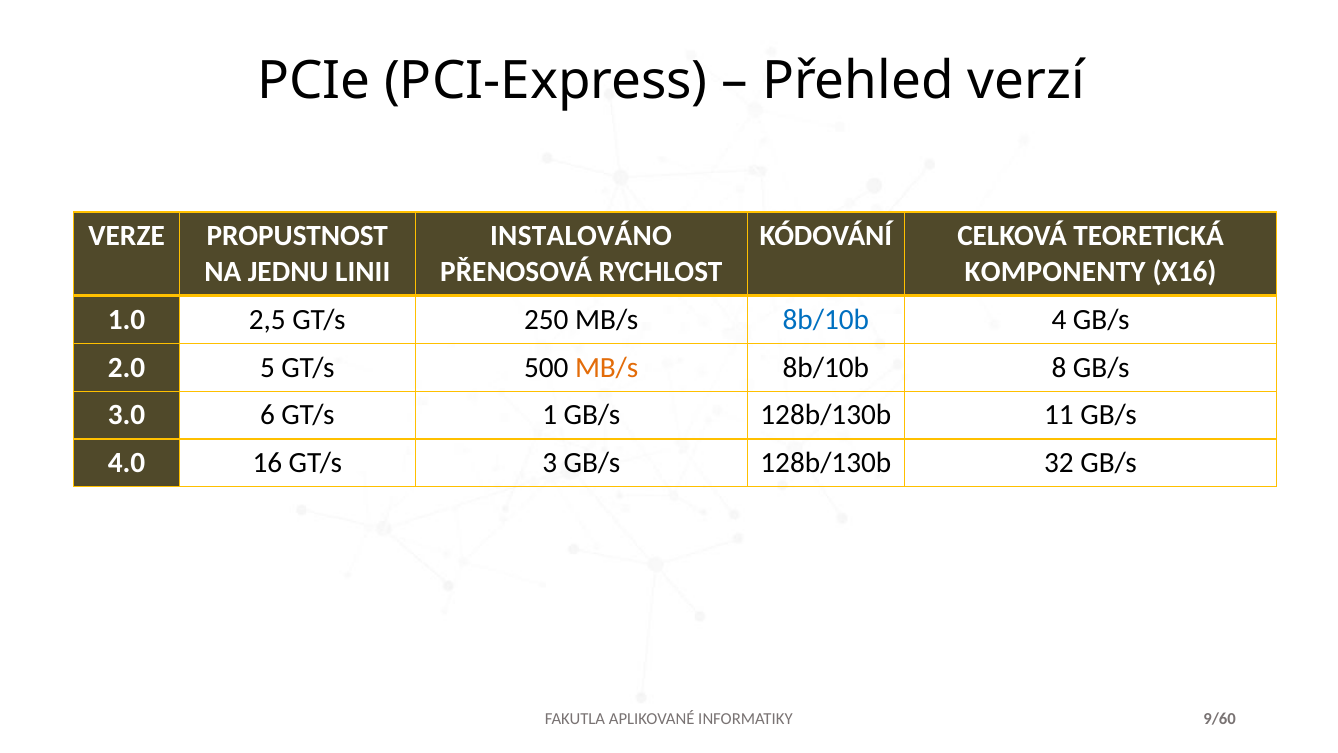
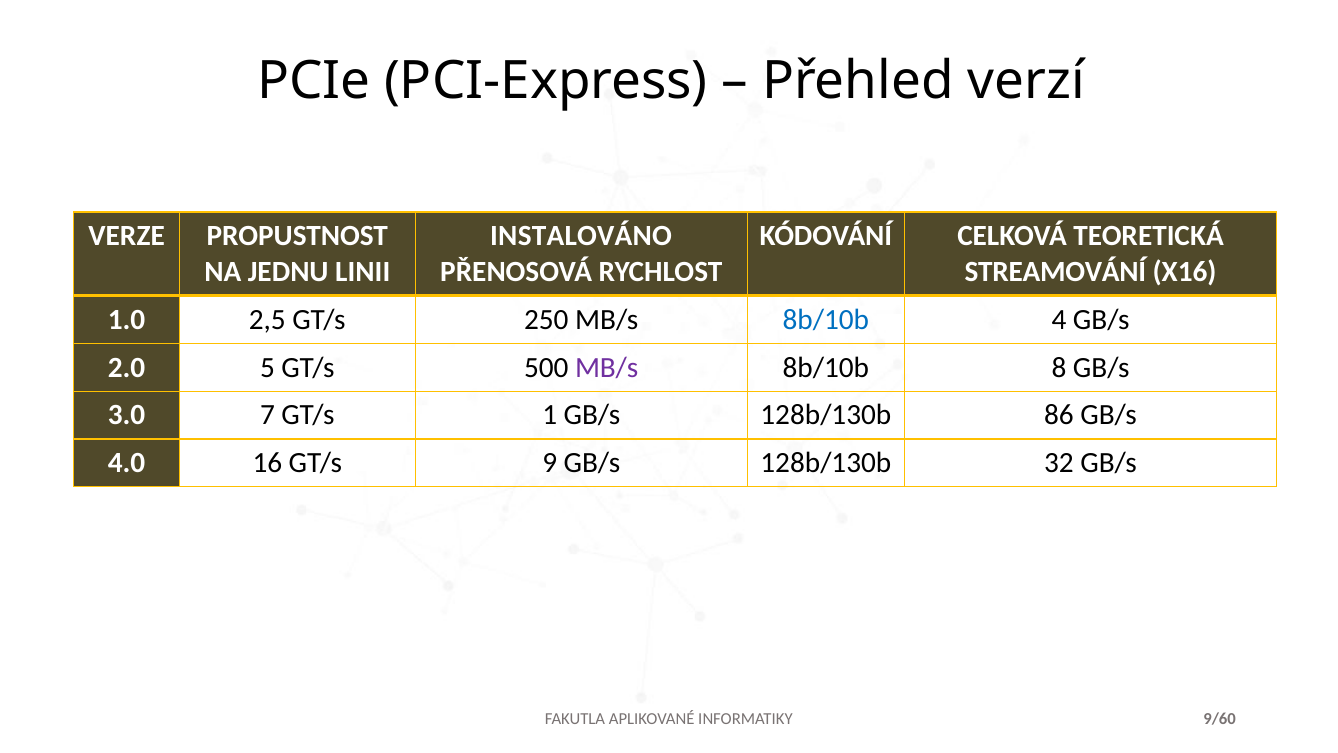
KOMPONENTY: KOMPONENTY -> STREAMOVÁNÍ
MB/s at (607, 367) colour: orange -> purple
6: 6 -> 7
11: 11 -> 86
3: 3 -> 9
